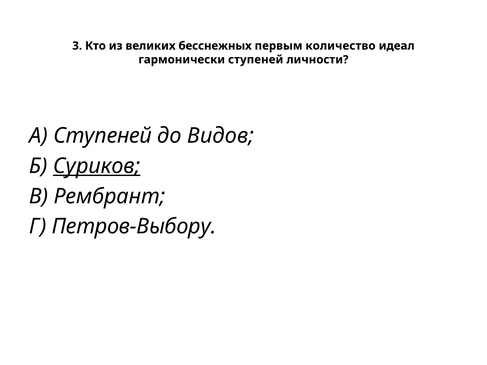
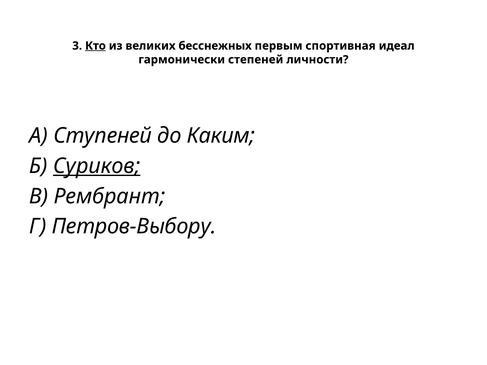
Кто underline: none -> present
количество: количество -> спортивная
гармонически ступеней: ступеней -> степеней
Видов: Видов -> Каким
